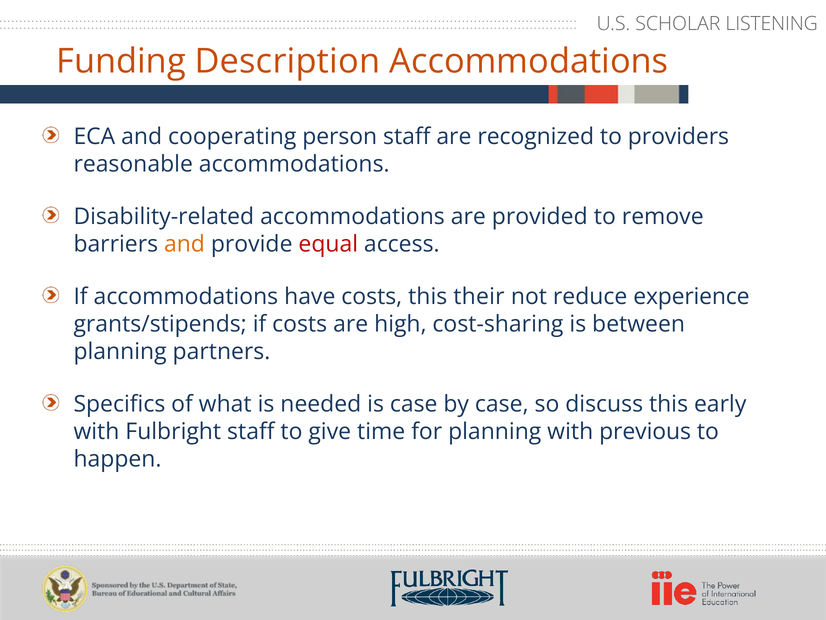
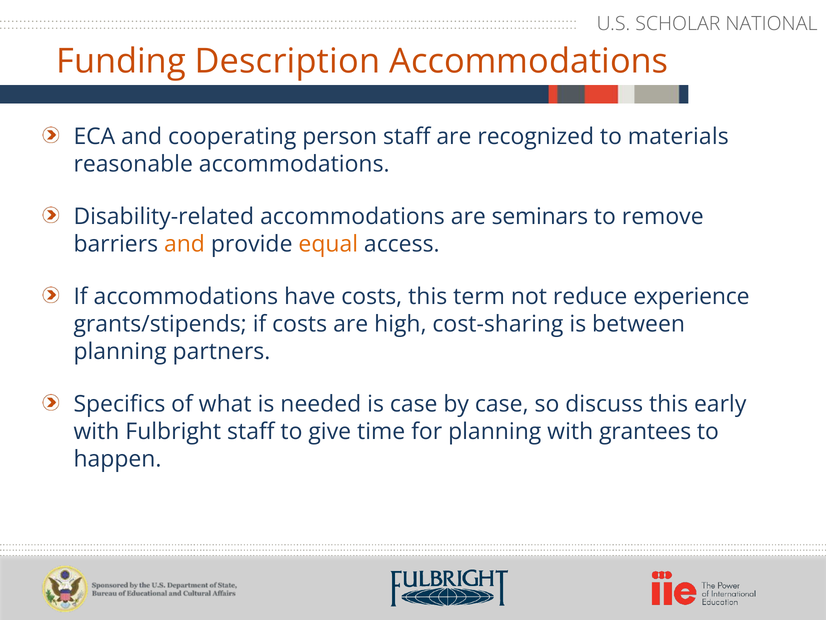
LISTENING: LISTENING -> NATIONAL
providers: providers -> materials
provided: provided -> seminars
equal colour: red -> orange
their: their -> term
previous: previous -> grantees
